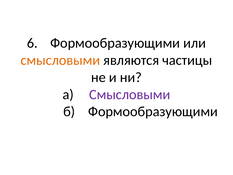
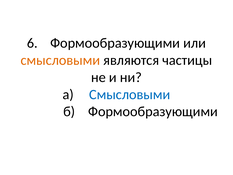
Смысловыми at (130, 94) colour: purple -> blue
